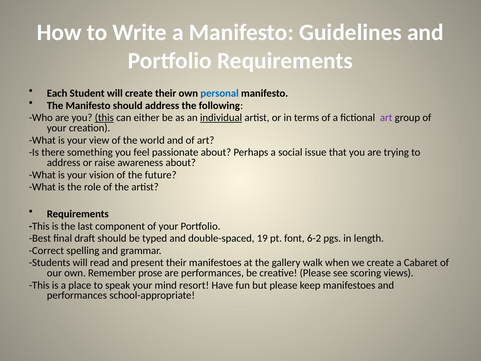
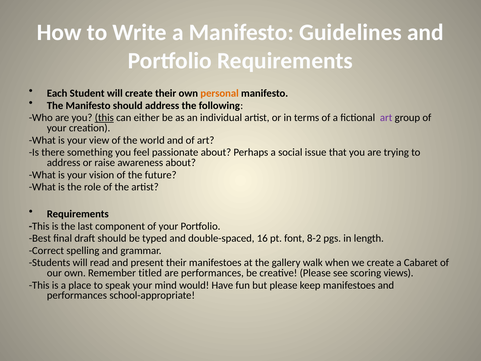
personal colour: blue -> orange
individual underline: present -> none
19: 19 -> 16
6-2: 6-2 -> 8-2
prose: prose -> titled
resort: resort -> would
